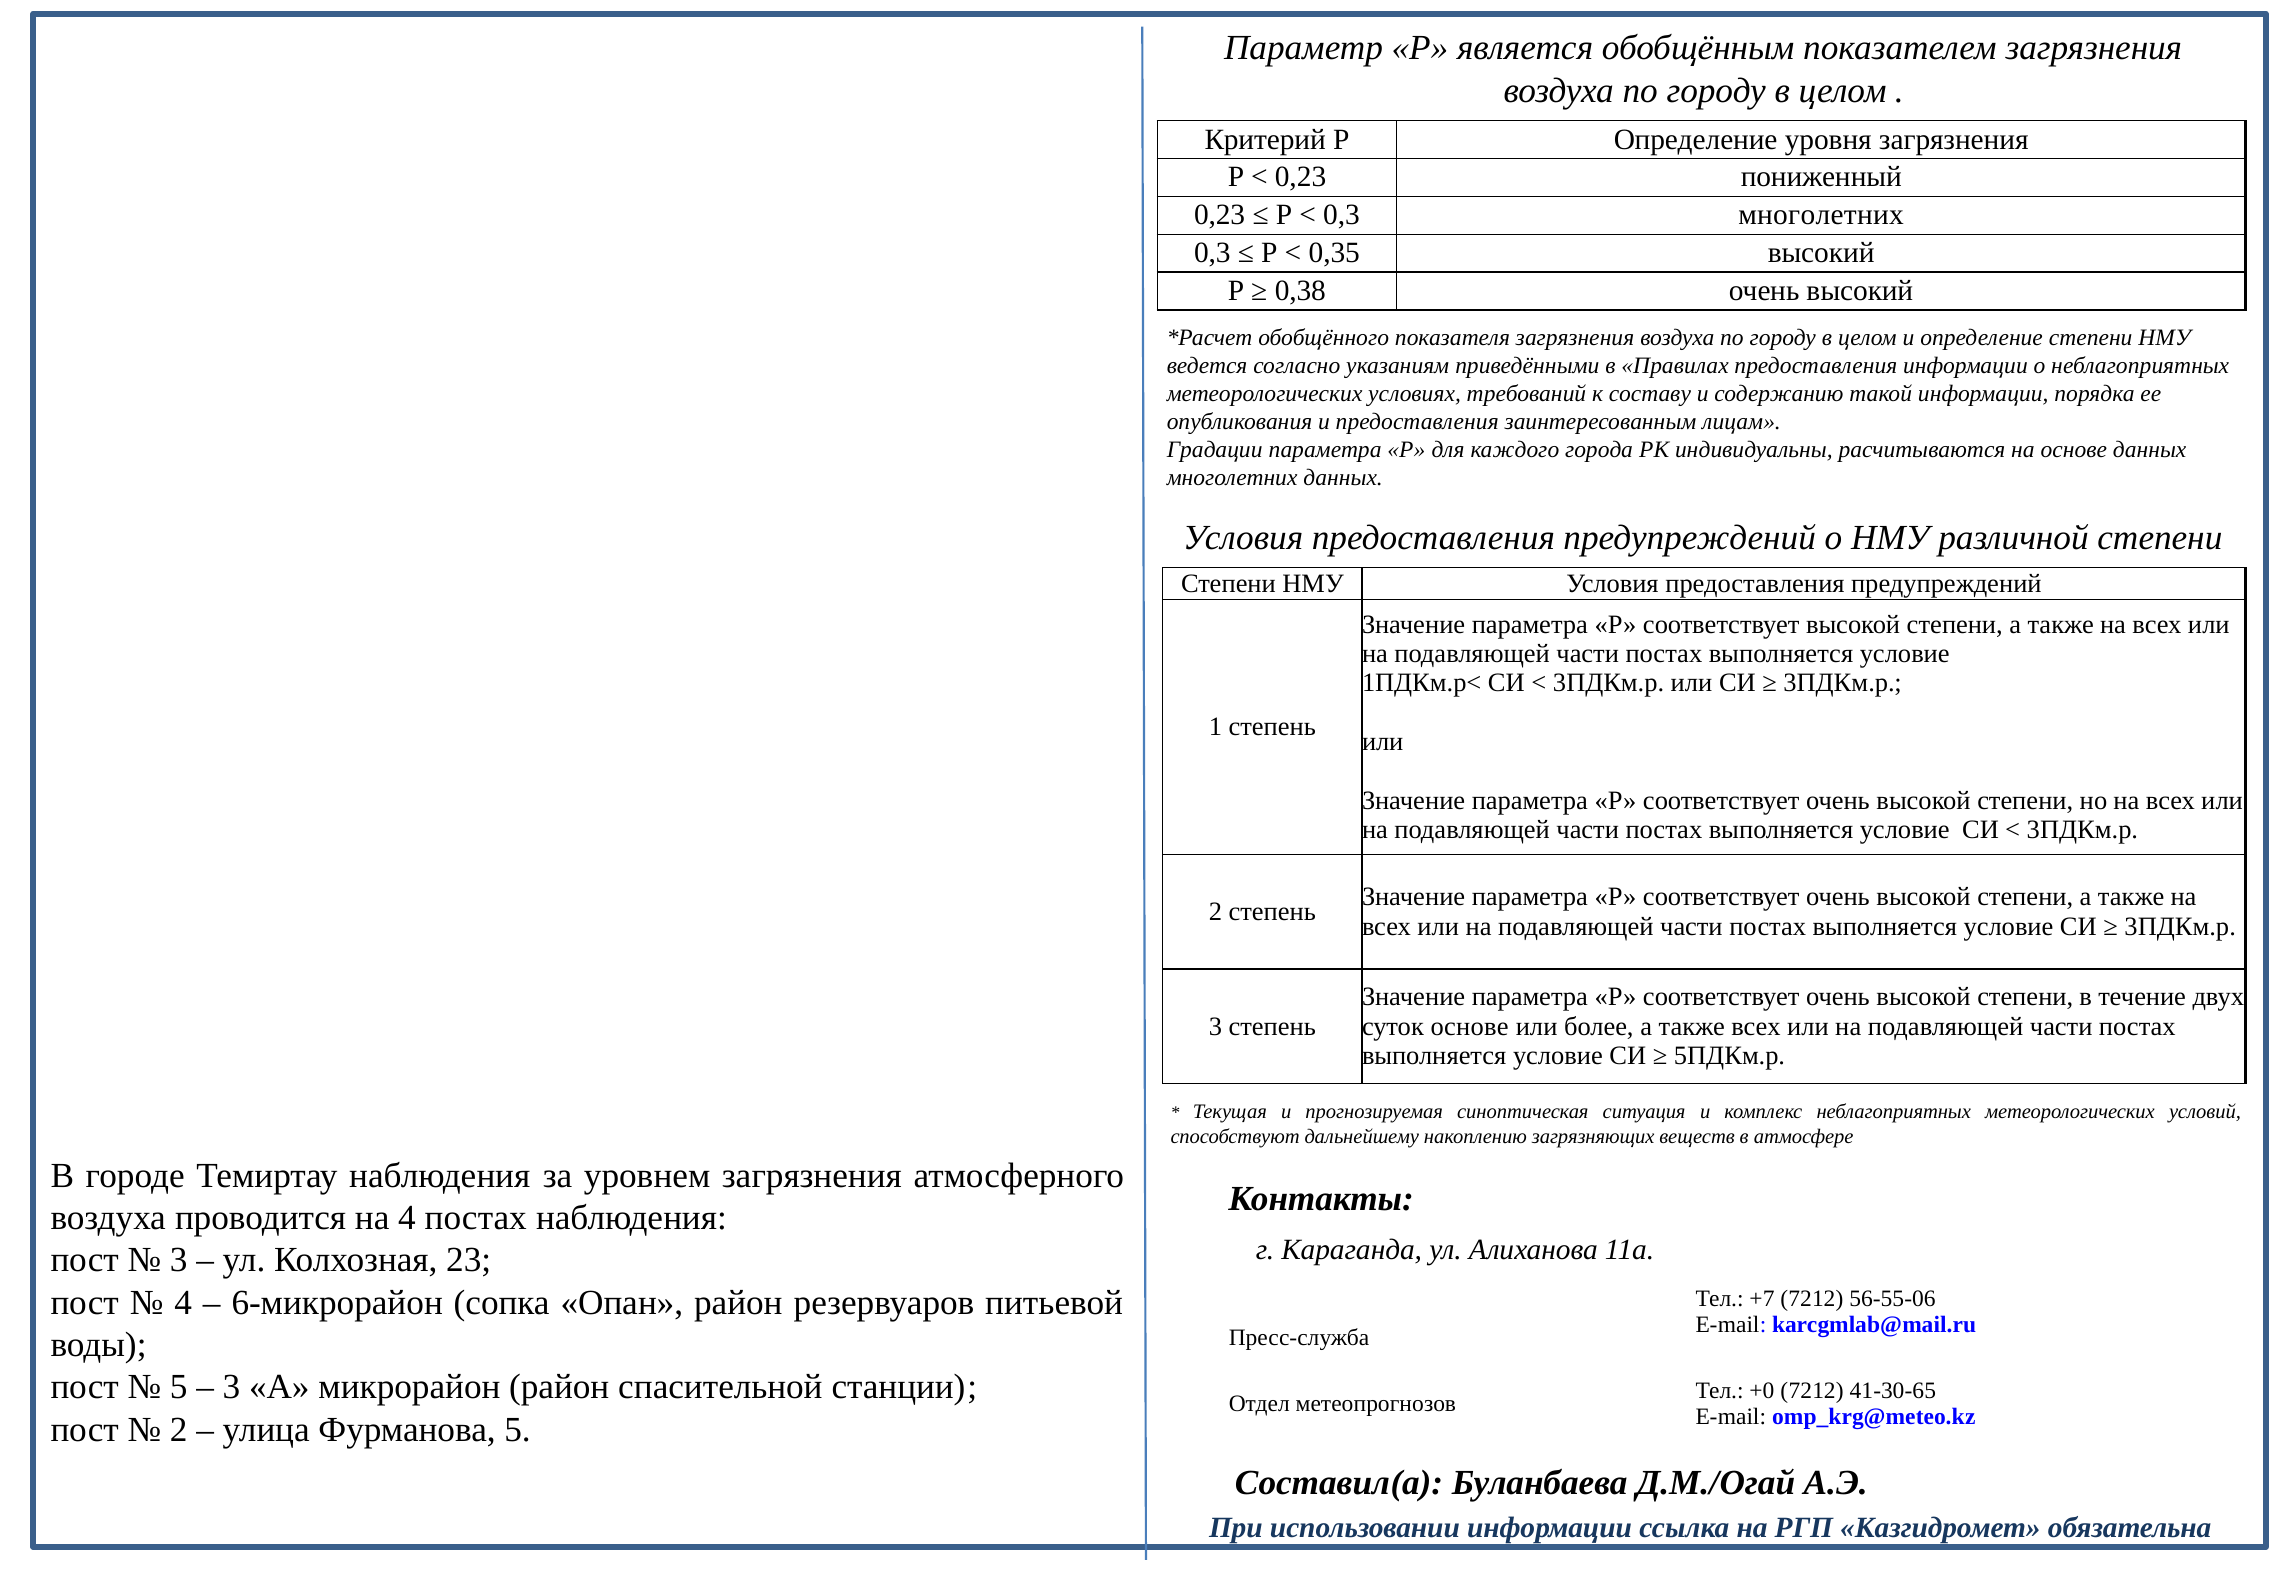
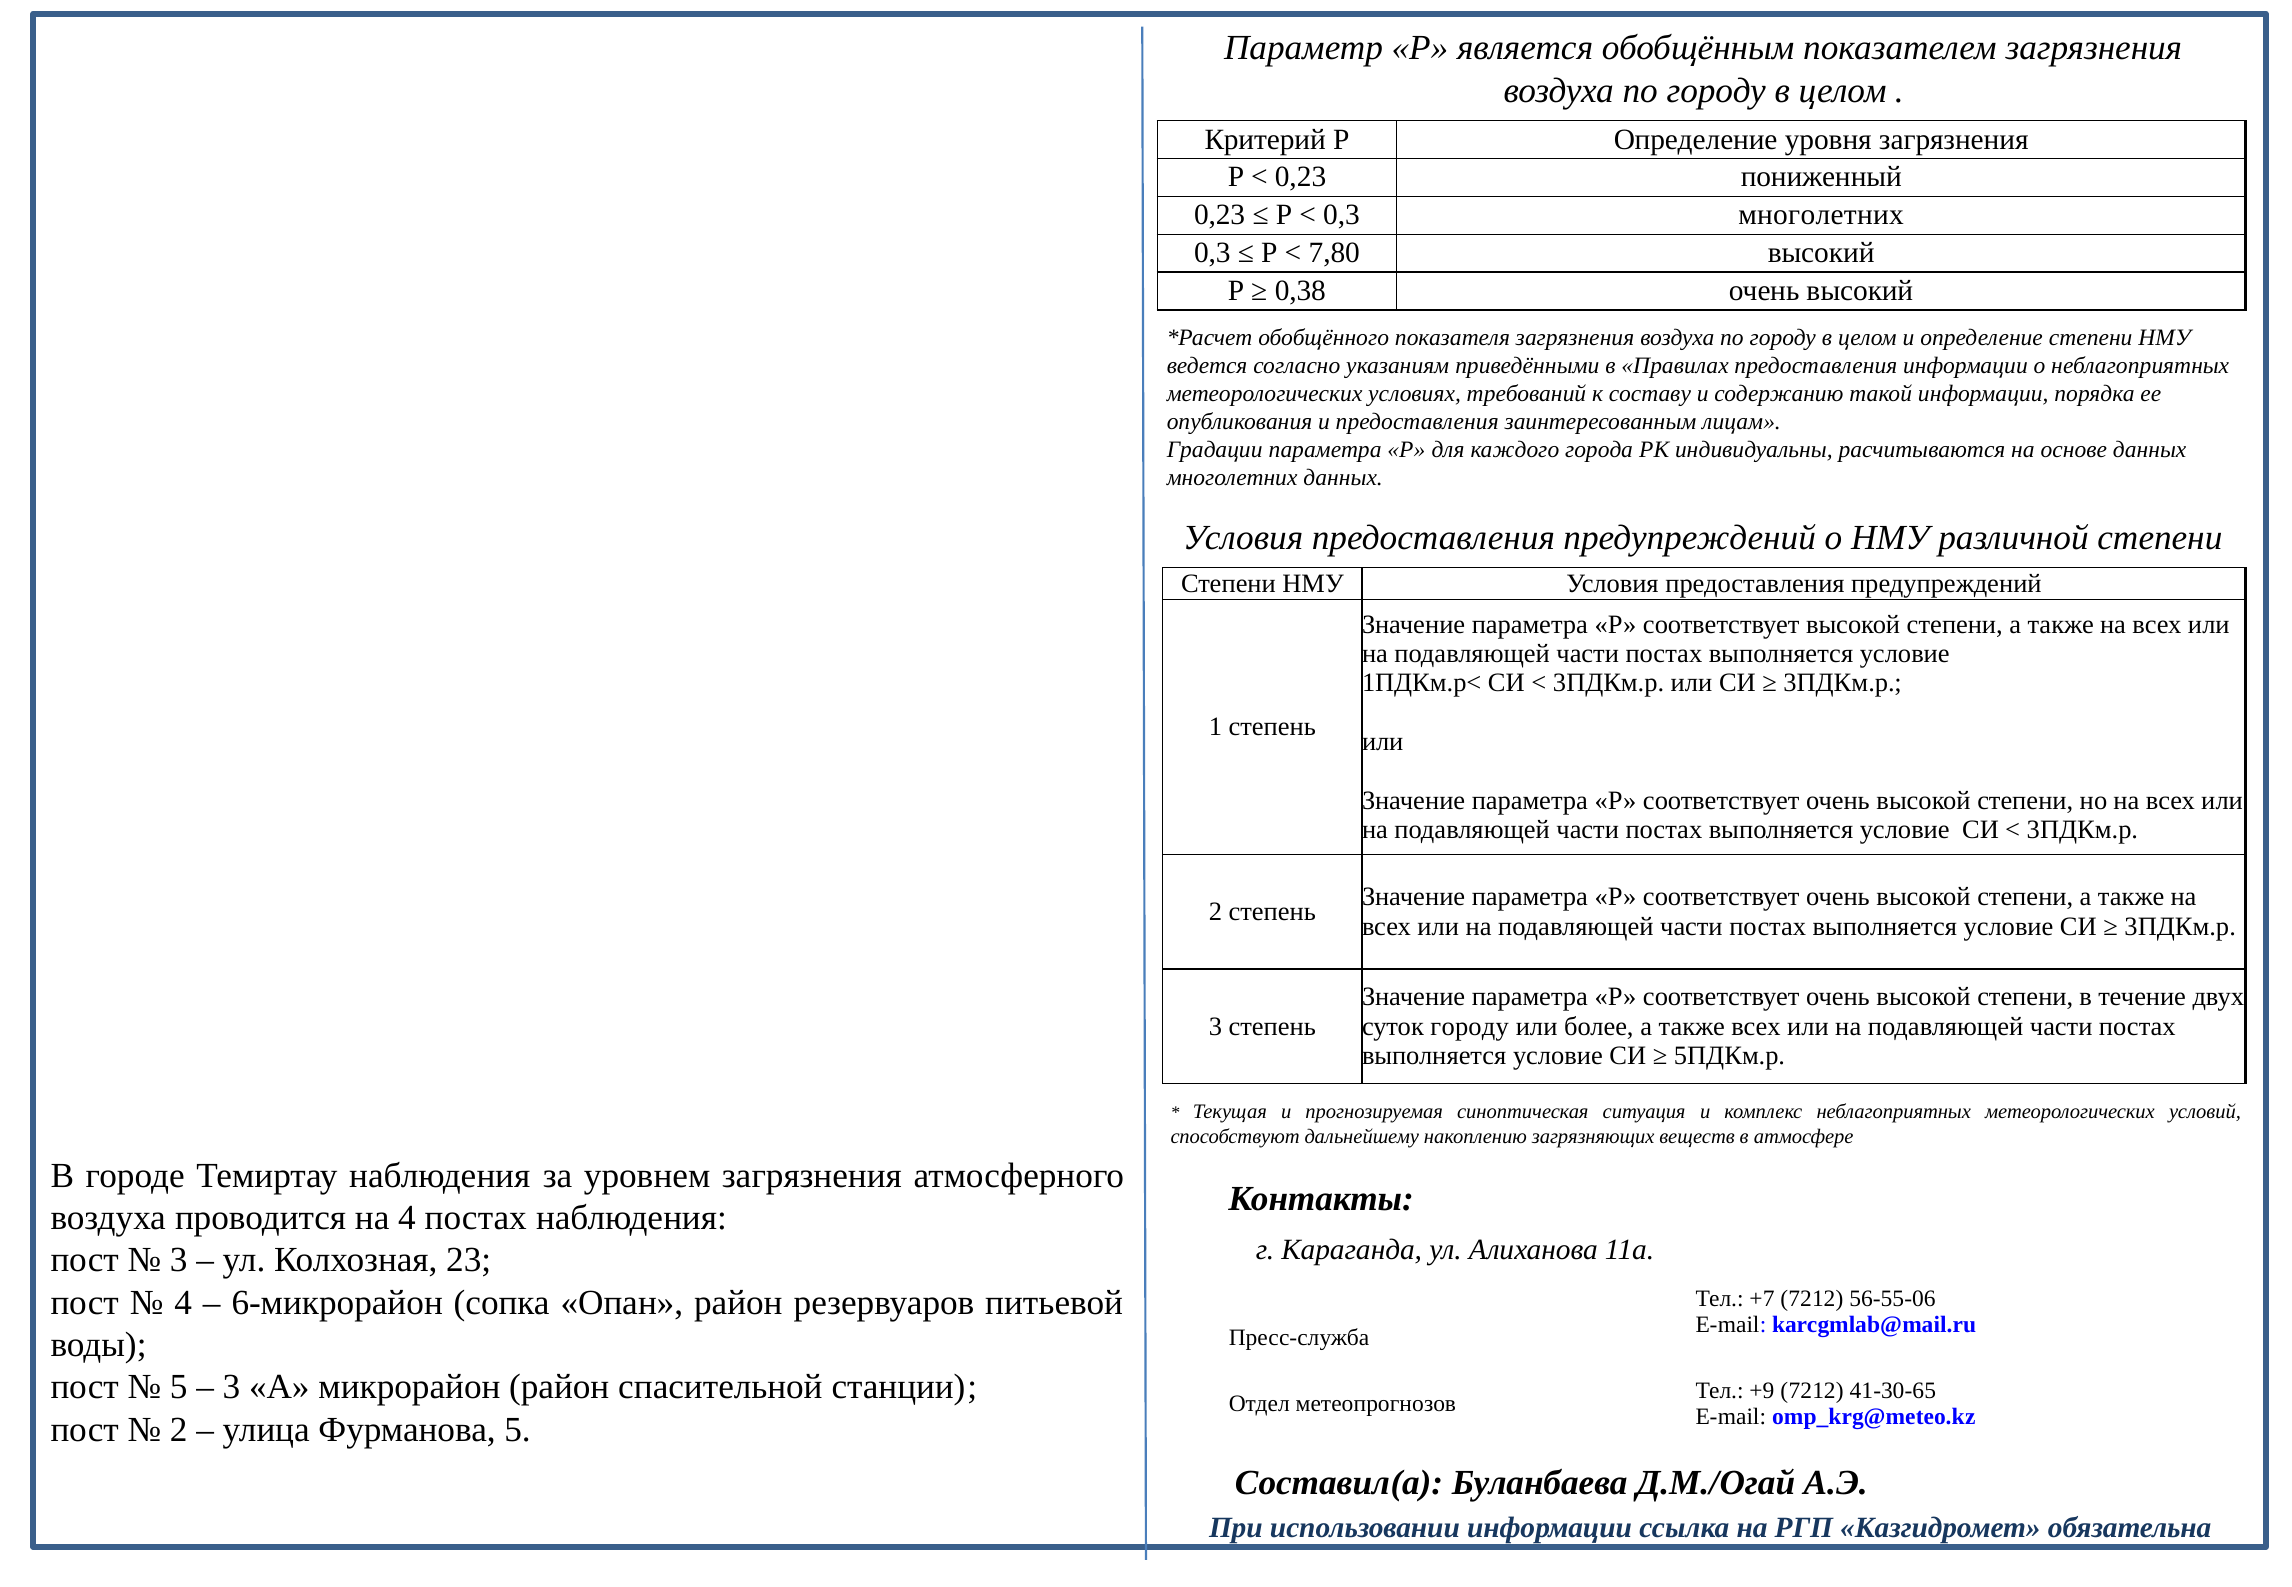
0,35: 0,35 -> 7,80
суток основе: основе -> городу
+0: +0 -> +9
